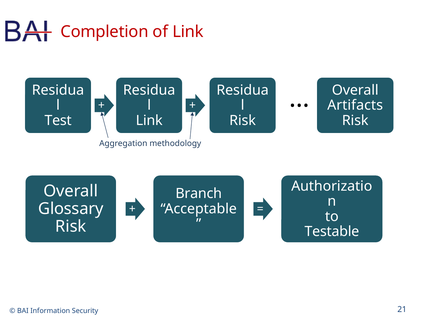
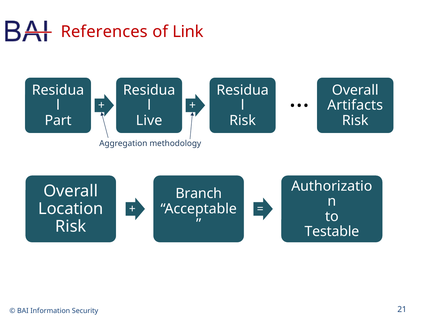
Completion: Completion -> References
Test: Test -> Part
Link at (149, 121): Link -> Live
Glossary: Glossary -> Location
